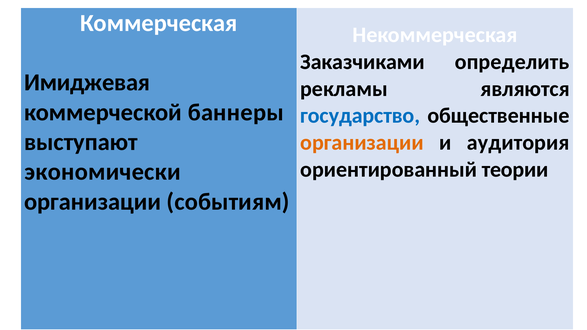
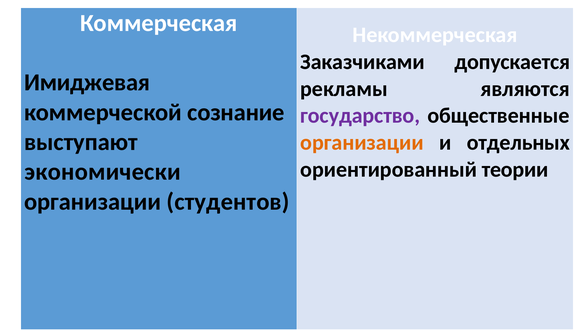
определить: определить -> допускается
баннеры: баннеры -> сознание
государство colour: blue -> purple
аудитория: аудитория -> отдельных
событиям: событиям -> студентов
